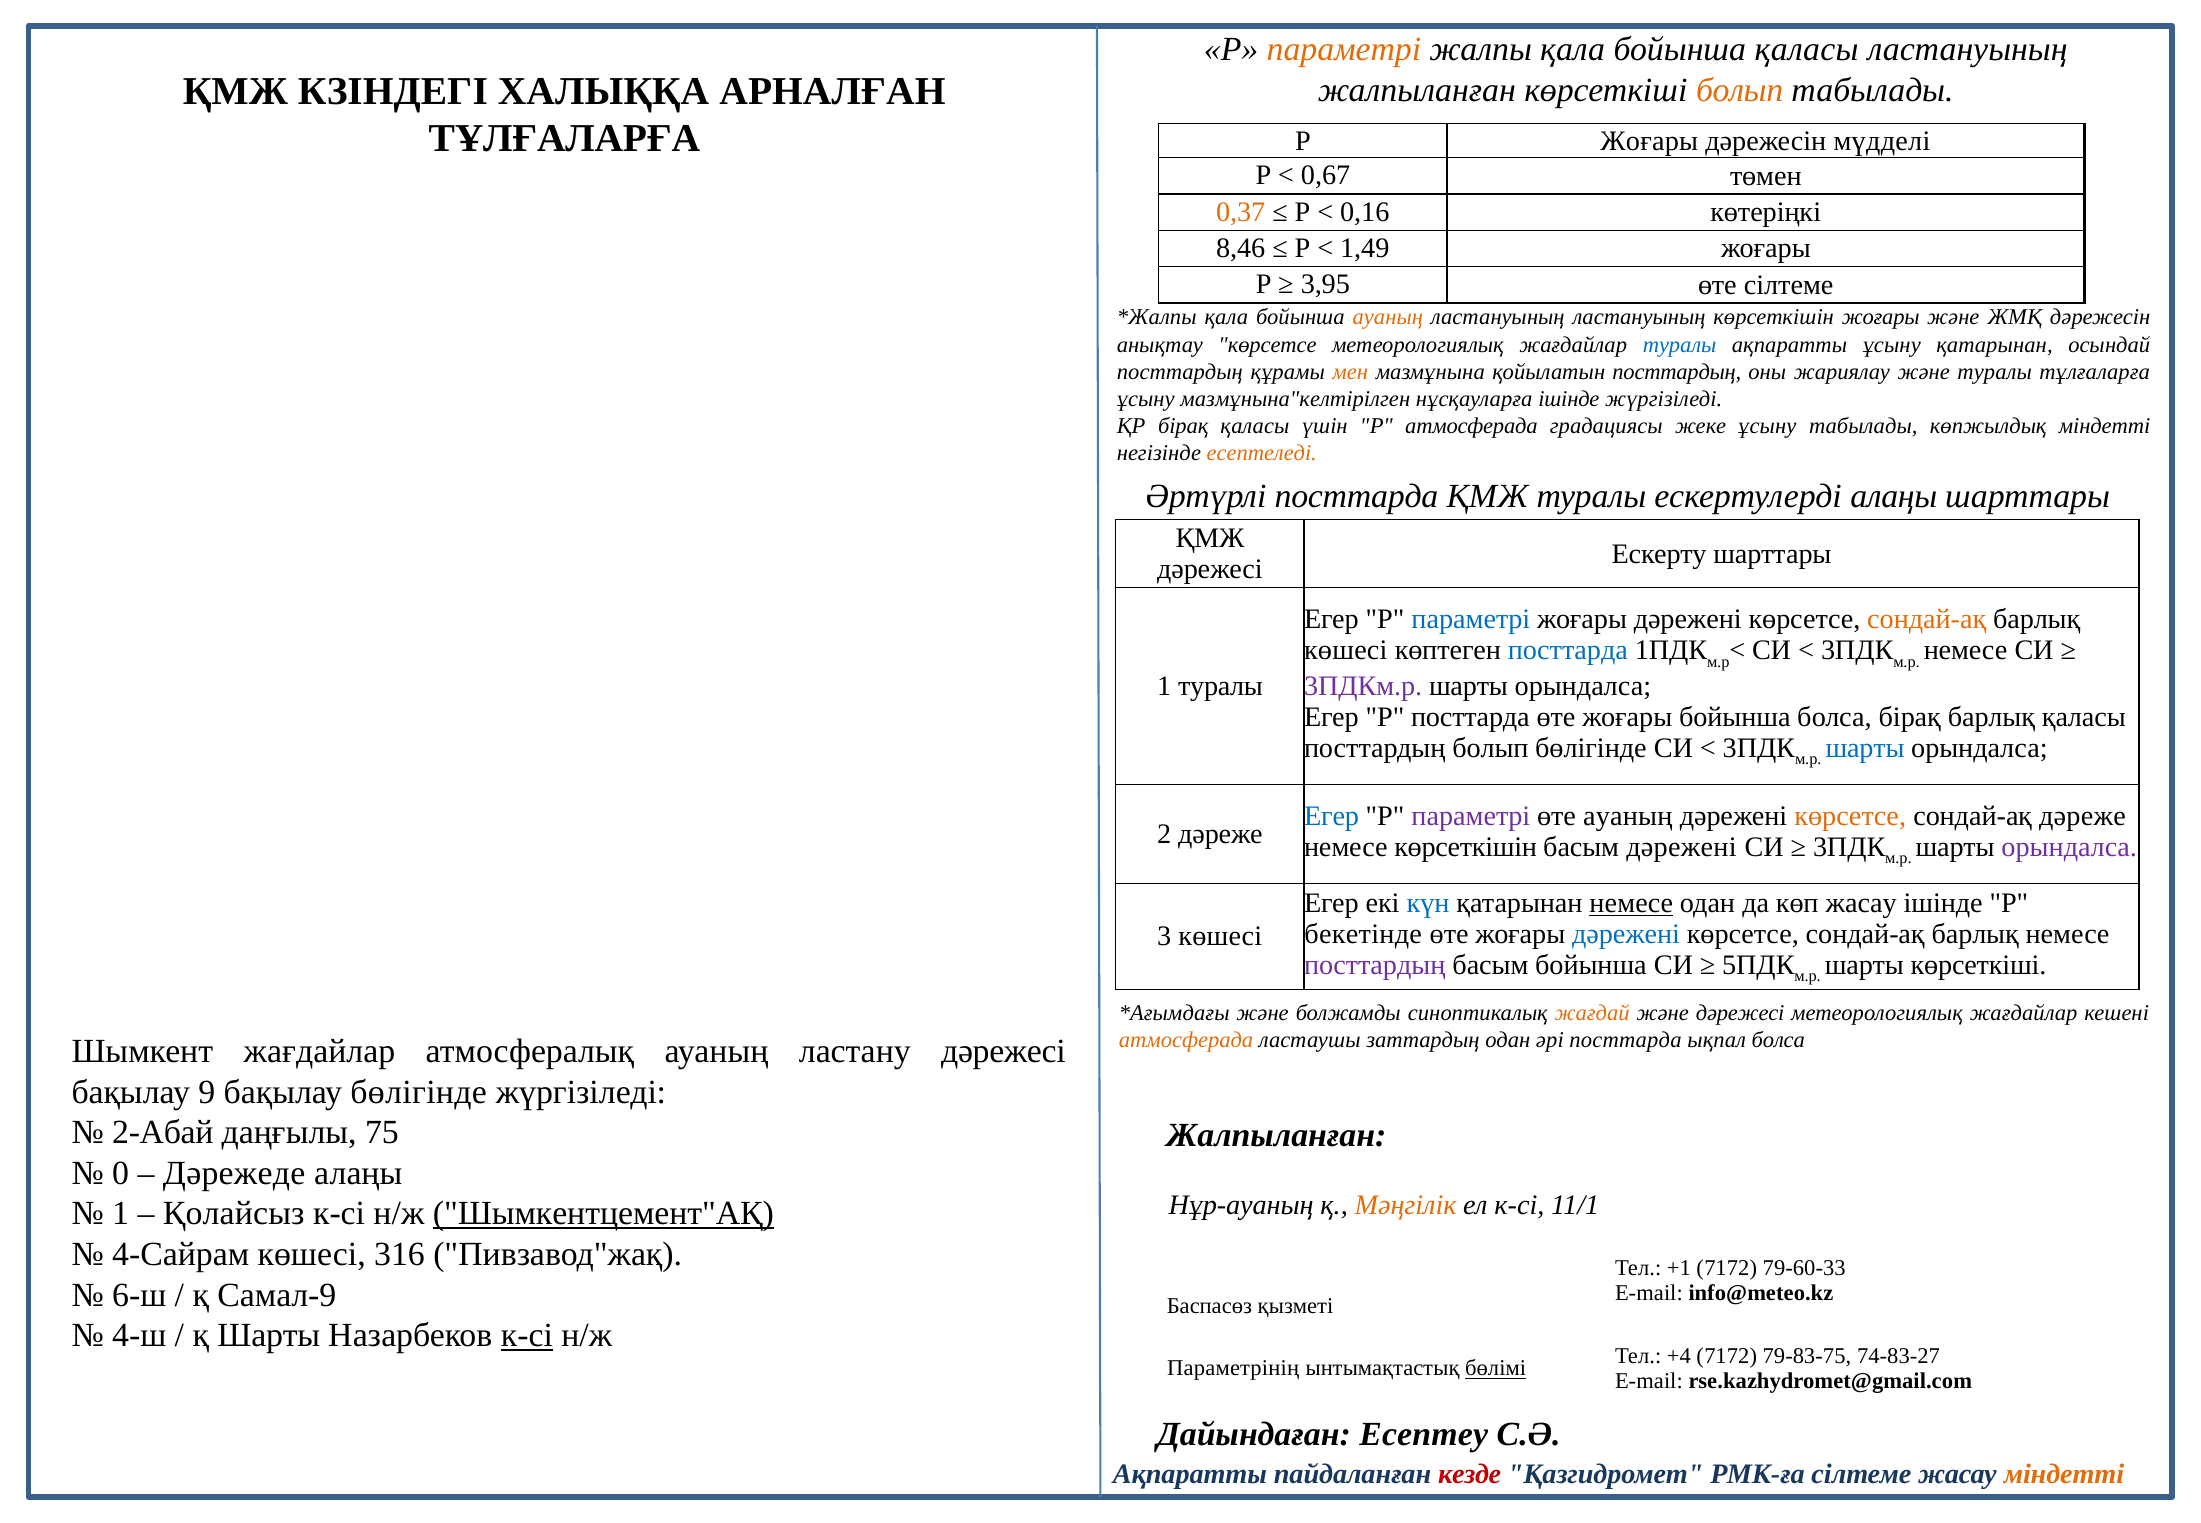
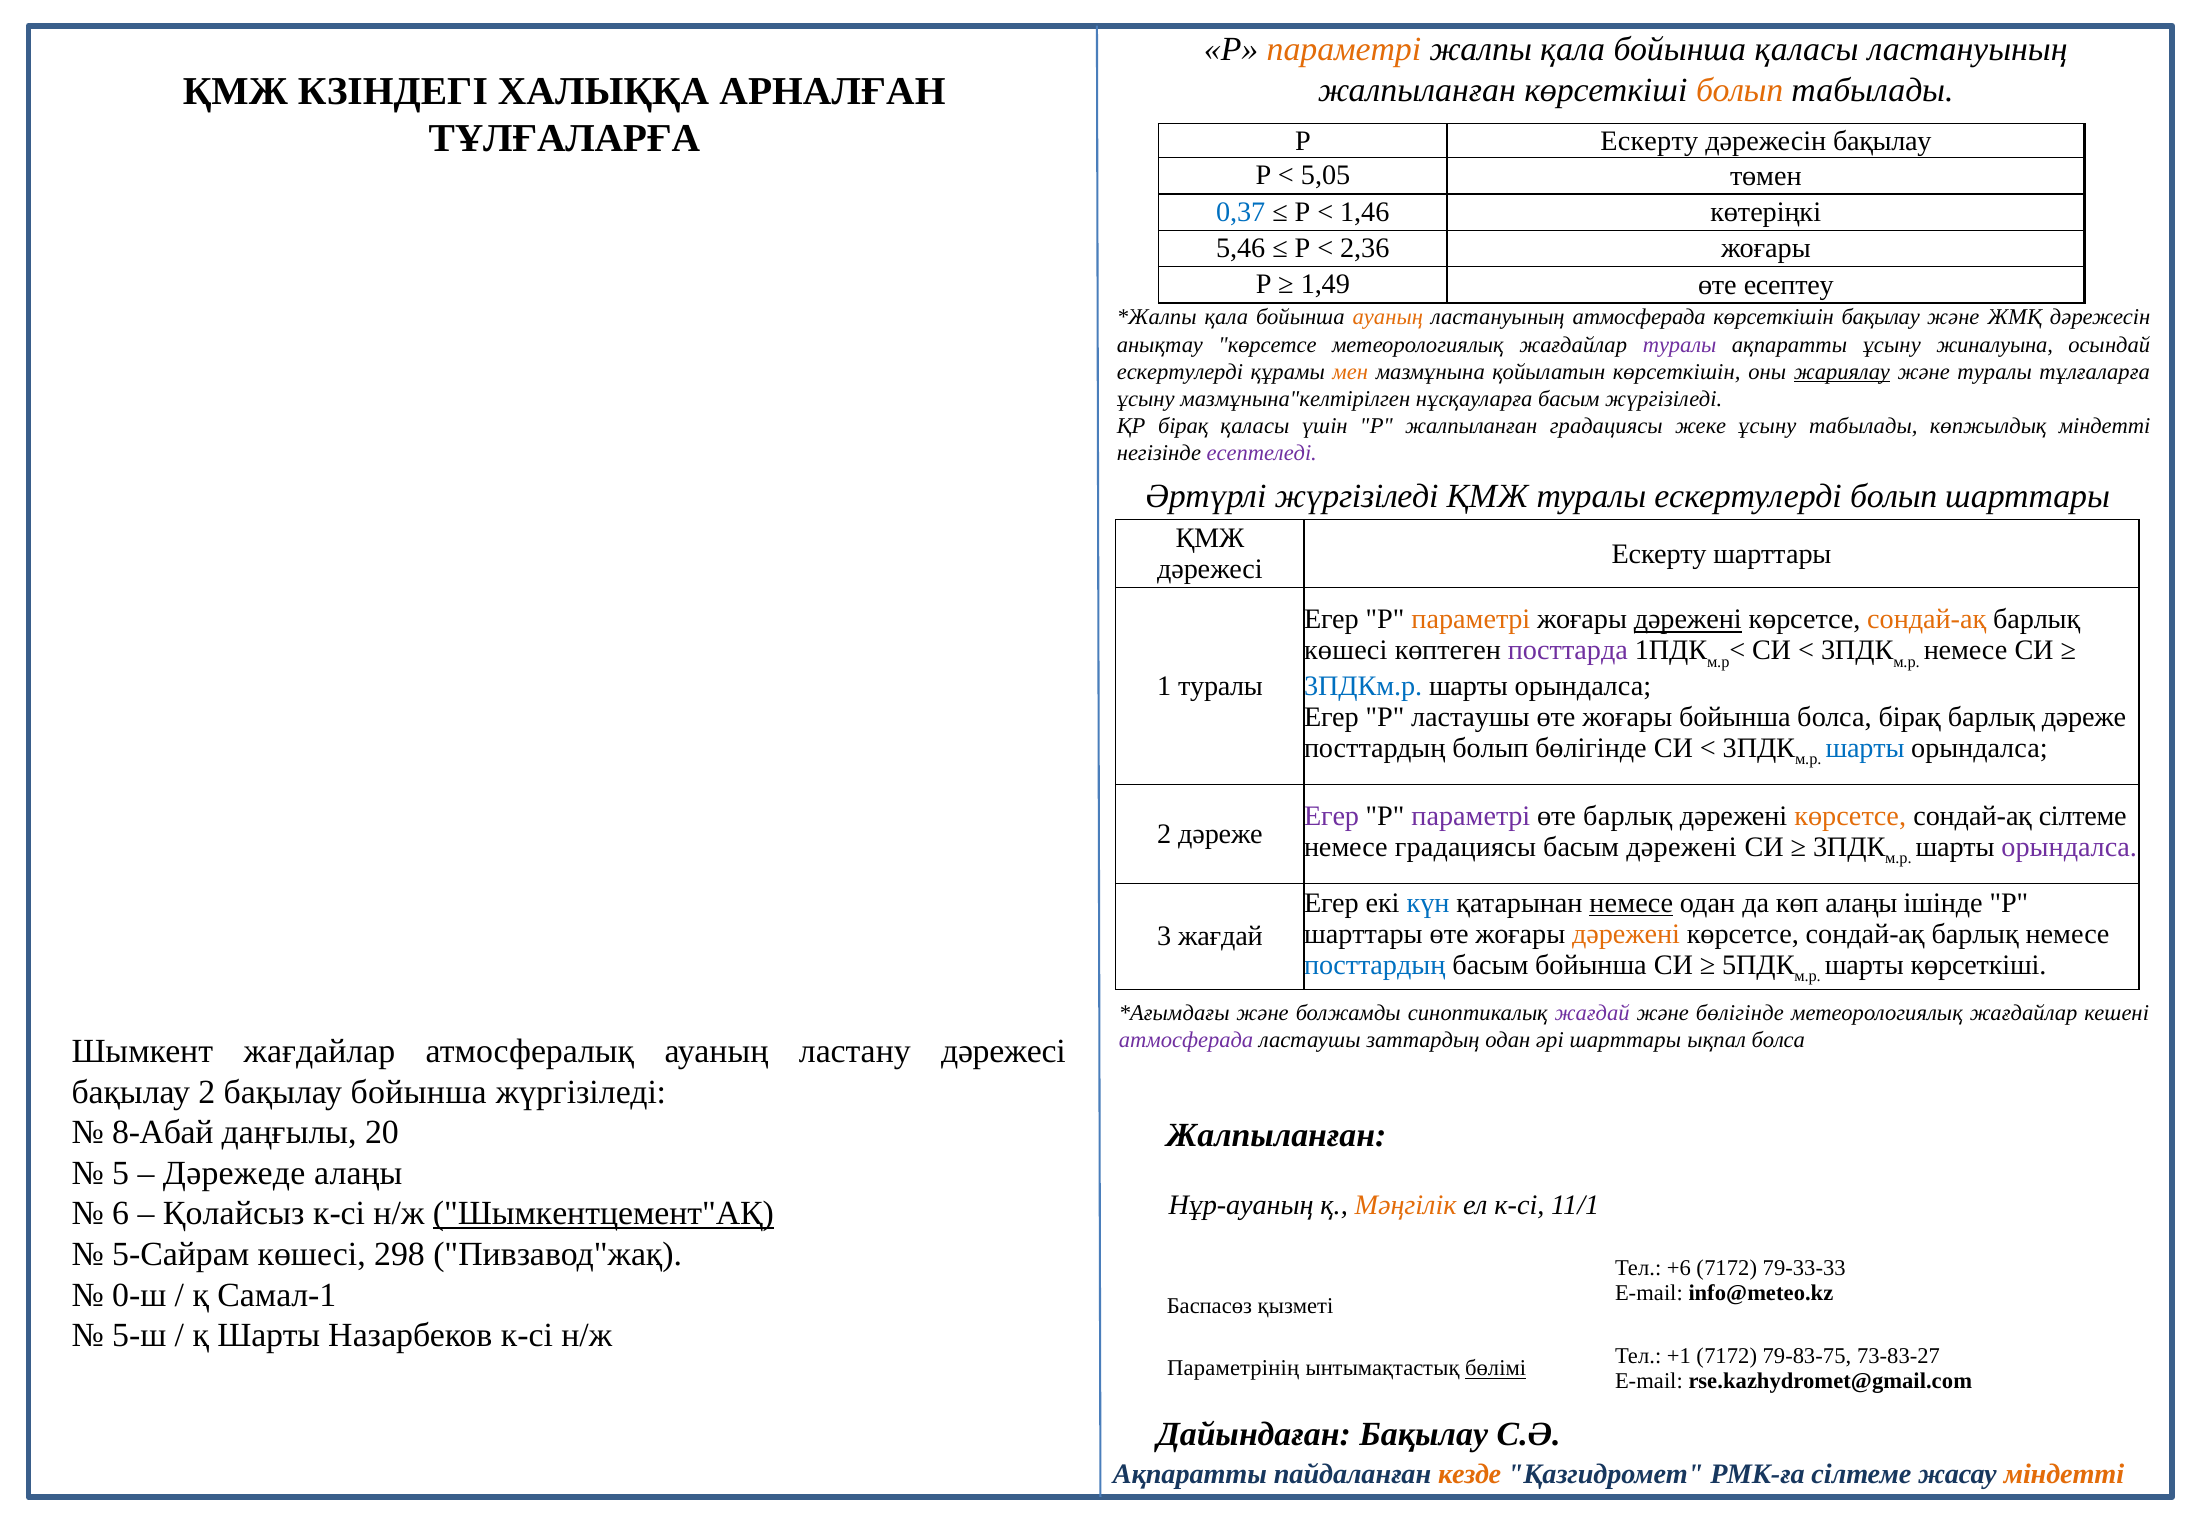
Р Жоғары: Жоғары -> Ескерту
дәрежесін мүдделі: мүдделі -> бақылау
0,67: 0,67 -> 5,05
0,37 colour: orange -> blue
0,16: 0,16 -> 1,46
8,46: 8,46 -> 5,46
1,49: 1,49 -> 2,36
3,95: 3,95 -> 1,49
өте сілтеме: сілтеме -> есептеу
ластануының ластануының: ластануының -> атмосферада
көрсеткішін жоғары: жоғары -> бақылау
туралы at (1680, 345) colour: blue -> purple
ұсыну қатарынан: қатарынан -> жиналуына
посттардың at (1180, 372): посттардың -> ескертулерді
қойылатын посттардың: посттардың -> көрсеткішін
жариялау underline: none -> present
нұсқауларға ішінде: ішінде -> басым
Р атмосферада: атмосферада -> жалпыланған
есептеледі colour: orange -> purple
Әртүрлі посттарда: посттарда -> жүргізіледі
ескертулерді алаңы: алаңы -> болып
параметрі at (1471, 620) colour: blue -> orange
дәрежені at (1688, 620) underline: none -> present
посттарда at (1568, 651) colour: blue -> purple
3ПДКм.р colour: purple -> blue
P посттарда: посттарда -> ластаушы
барлық қаласы: қаласы -> дәреже
Егер at (1332, 817) colour: blue -> purple
өте ауаның: ауаның -> барлық
сондай-ақ дәреже: дәреже -> сілтеме
немесе көрсеткішін: көрсеткішін -> градациясы
көп жасау: жасау -> алаңы
бекетінде at (1363, 935): бекетінде -> шарттары
дәрежені at (1626, 935) colour: blue -> orange
3 көшесі: көшесі -> жағдай
посттардың at (1375, 966) colour: purple -> blue
жағдай at (1592, 1014) colour: orange -> purple
және дәрежесі: дәрежесі -> бөлігінде
атмосферада at (1186, 1041) colour: orange -> purple
әрі посттарда: посттарда -> шарттары
бақылау 9: 9 -> 2
бақылау бөлігінде: бөлігінде -> бойынша
2-Абай: 2-Абай -> 8-Абай
75: 75 -> 20
0: 0 -> 5
1 at (121, 1214): 1 -> 6
4-Сайрам: 4-Сайрам -> 5-Сайрам
316: 316 -> 298
+1: +1 -> +6
79-60-33: 79-60-33 -> 79-33-33
6-ш: 6-ш -> 0-ш
Самал-9: Самал-9 -> Самал-1
4-ш: 4-ш -> 5-ш
к-сі at (527, 1336) underline: present -> none
+4: +4 -> +1
74-83-27: 74-83-27 -> 73-83-27
Дайындаған Есептеу: Есептеу -> Бақылау
кезде colour: red -> orange
